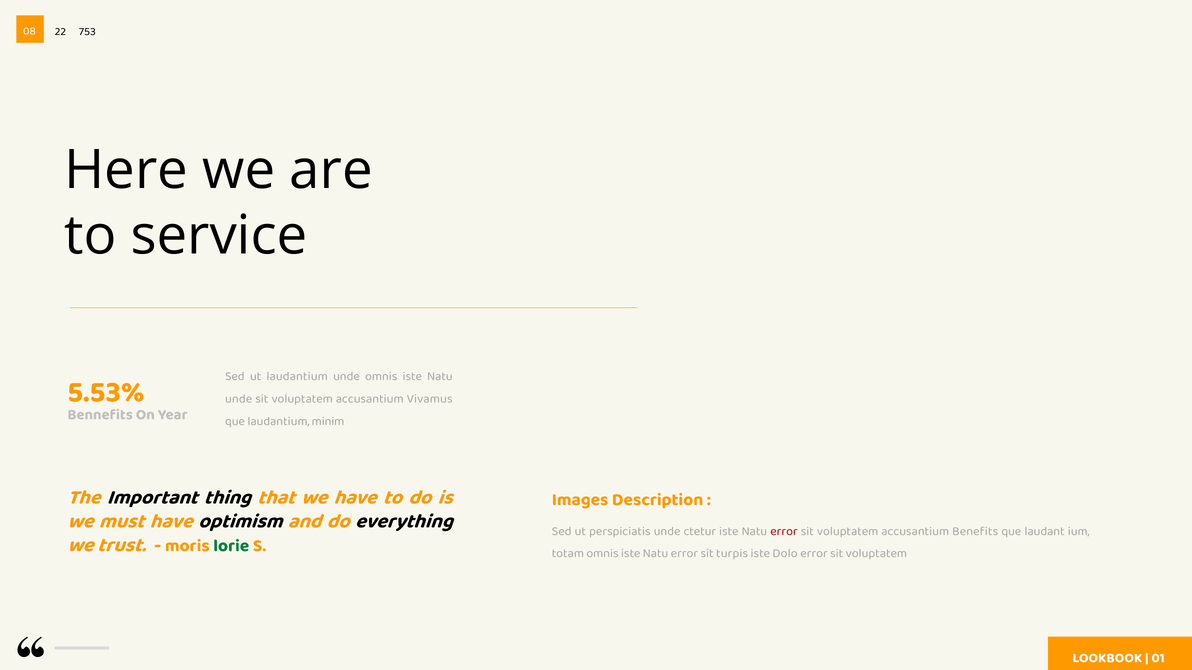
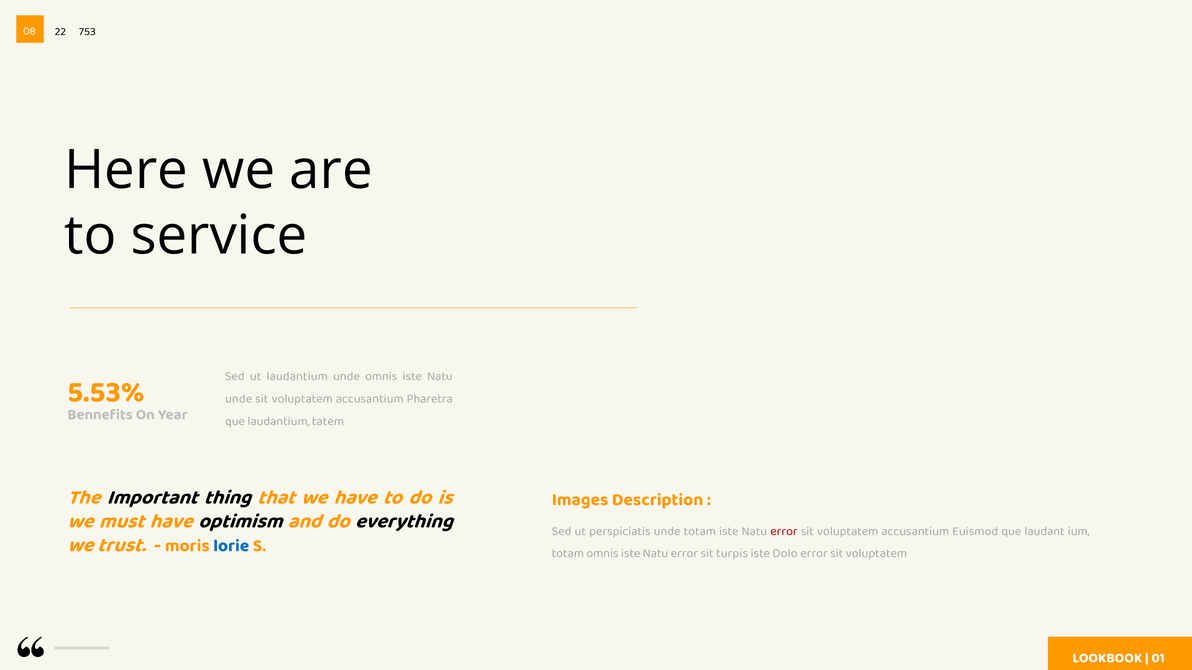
Vivamus: Vivamus -> Pharetra
minim: minim -> tatem
unde ctetur: ctetur -> totam
Benefits: Benefits -> Euismod
lorie colour: green -> blue
